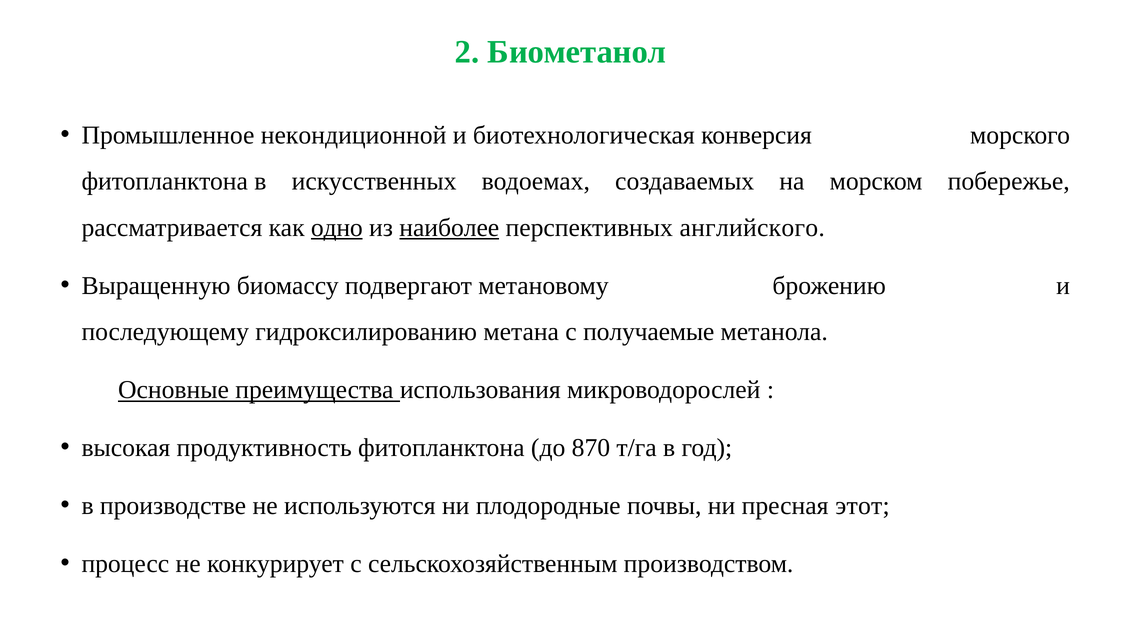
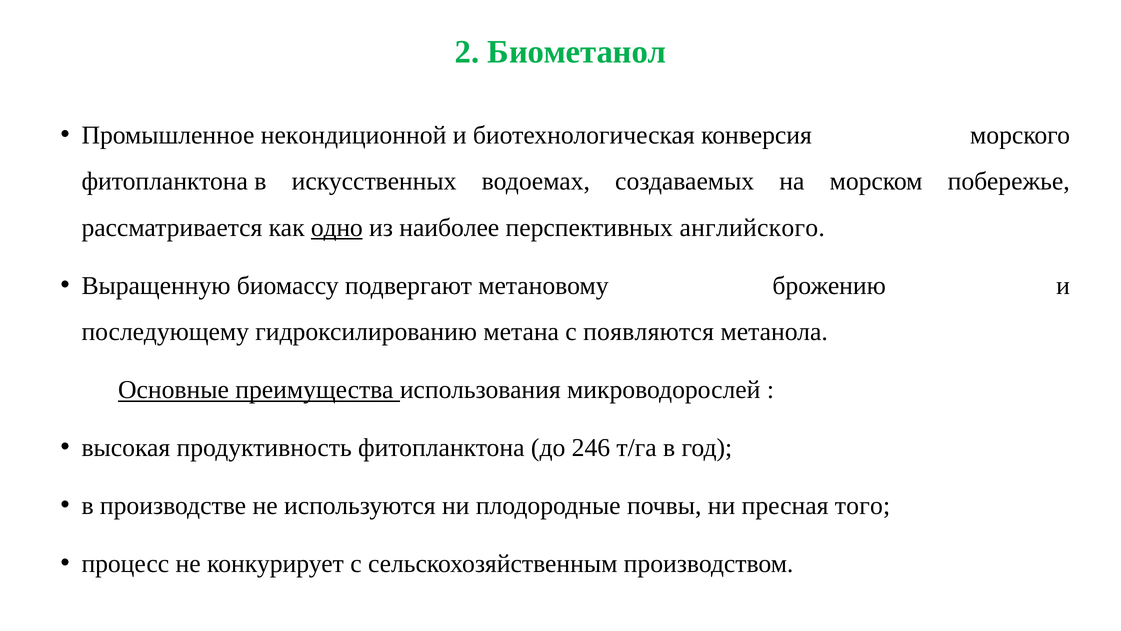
наиболее underline: present -> none
получаемые: получаемые -> появляются
870: 870 -> 246
этот: этот -> того
